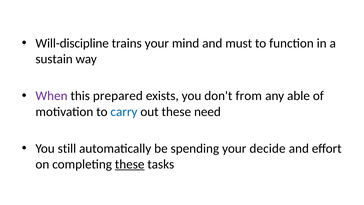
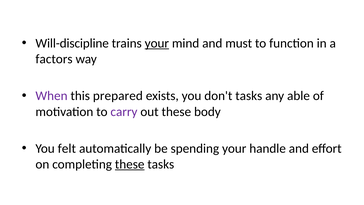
your at (157, 43) underline: none -> present
sustain: sustain -> factors
don't from: from -> tasks
carry colour: blue -> purple
need: need -> body
still: still -> felt
decide: decide -> handle
